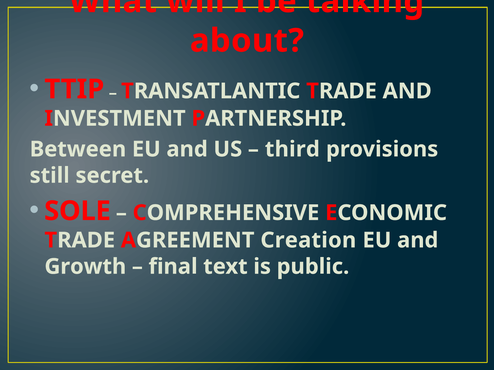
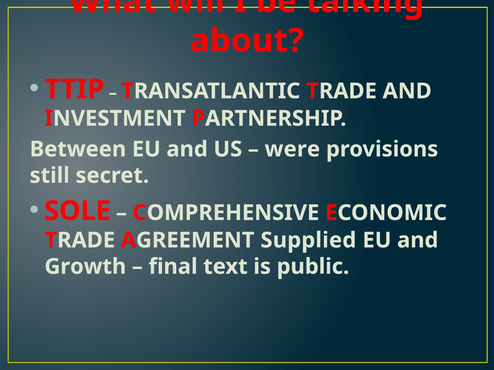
third: third -> were
Creation: Creation -> Supplied
